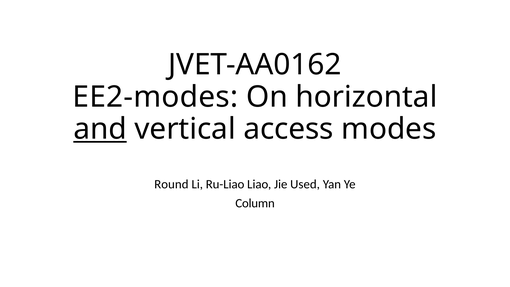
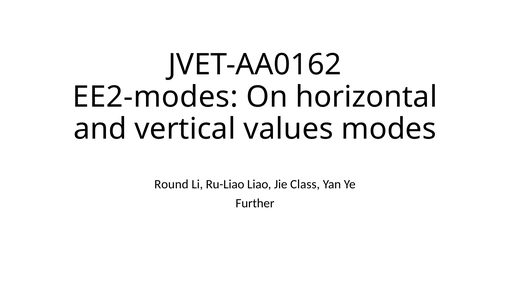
and underline: present -> none
access: access -> values
Used: Used -> Class
Column: Column -> Further
